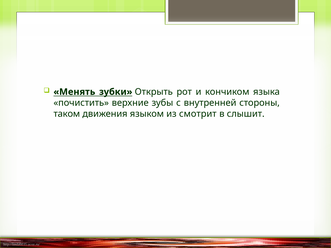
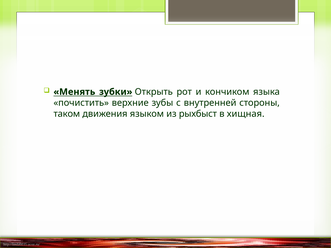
смотрит: смотрит -> рыхбыст
слышит: слышит -> хищная
